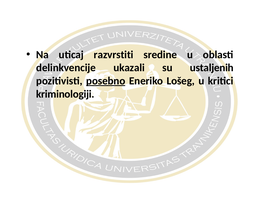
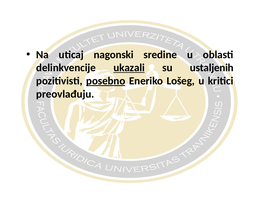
razvrstiti: razvrstiti -> nagonski
ukazali underline: none -> present
kriminologiji: kriminologiji -> preovlađuju
